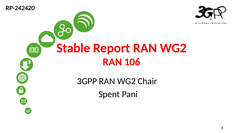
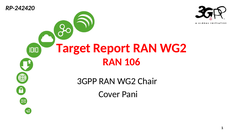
Stable: Stable -> Target
Spent: Spent -> Cover
